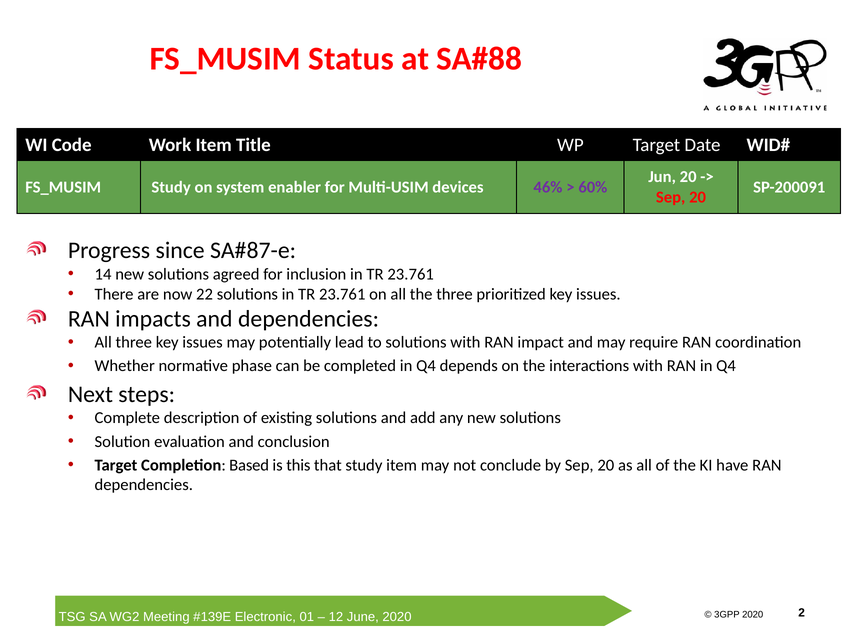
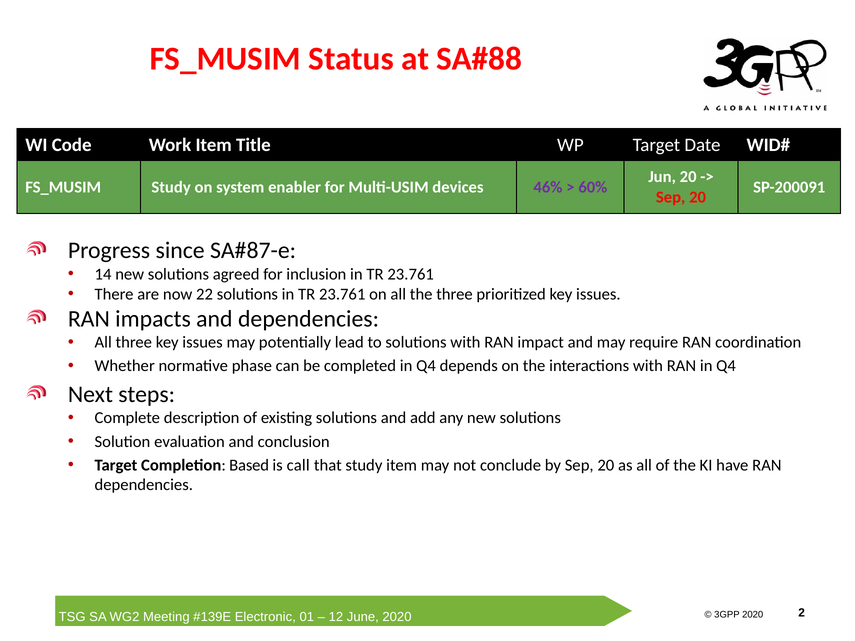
this: this -> call
